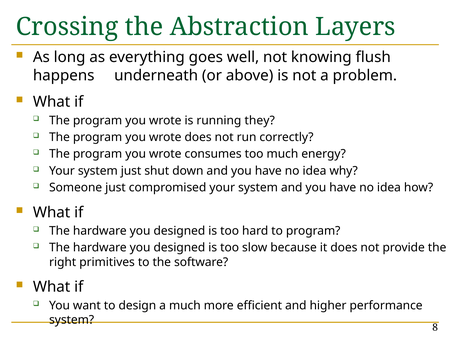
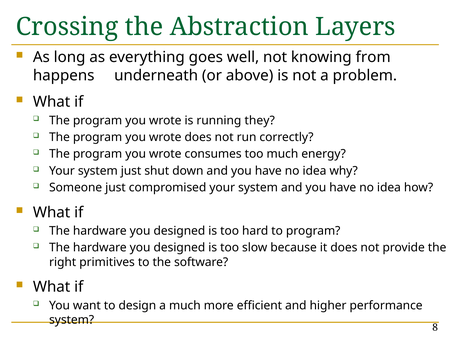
flush: flush -> from
